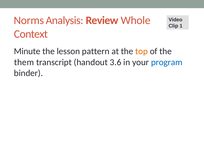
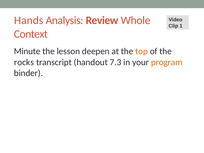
Norms: Norms -> Hands
pattern: pattern -> deepen
them: them -> rocks
3.6: 3.6 -> 7.3
program colour: blue -> orange
